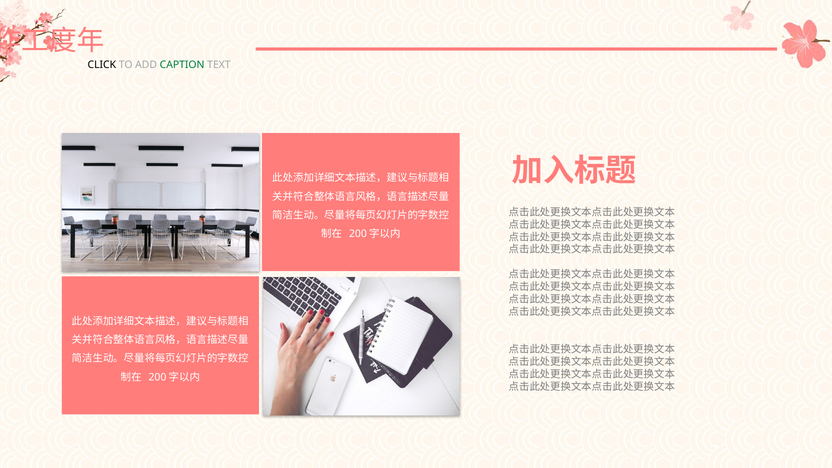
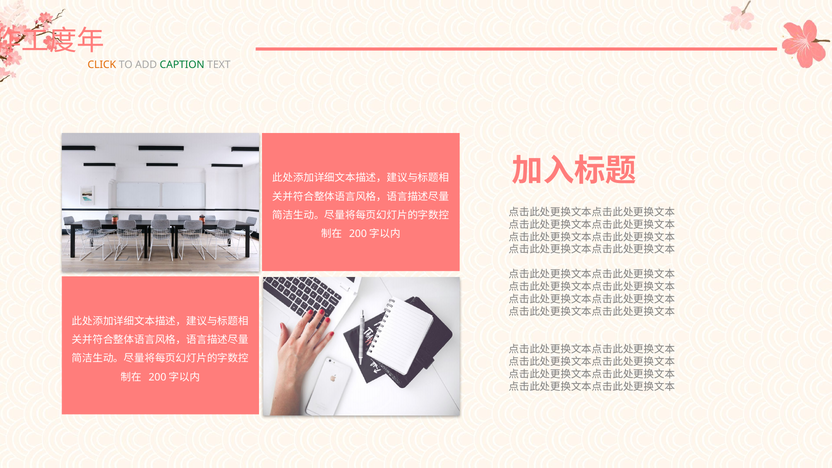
CLICK colour: black -> orange
